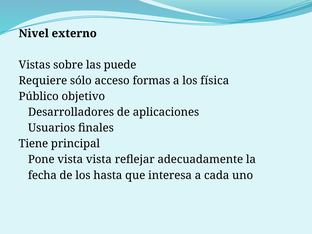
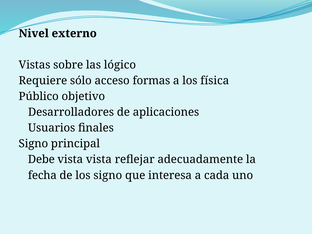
puede: puede -> lógico
Tiene at (33, 144): Tiene -> Signo
Pone: Pone -> Debe
los hasta: hasta -> signo
